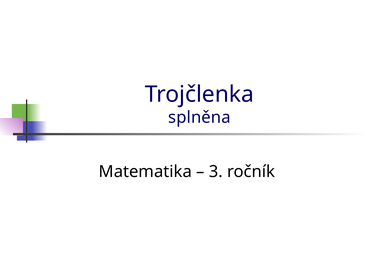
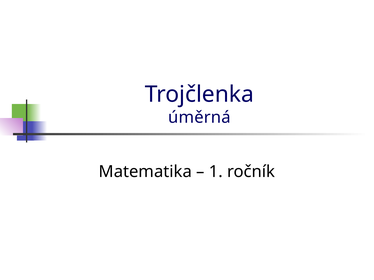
splněna: splněna -> úměrná
3: 3 -> 1
